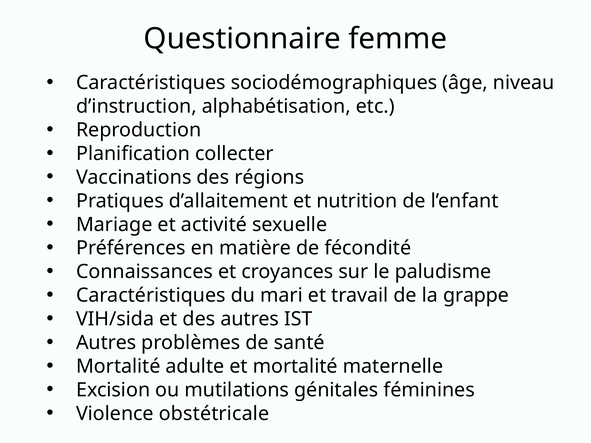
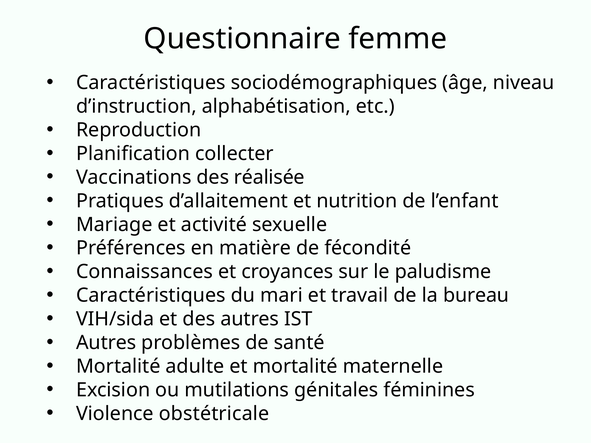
régions: régions -> réalisée
grappe: grappe -> bureau
